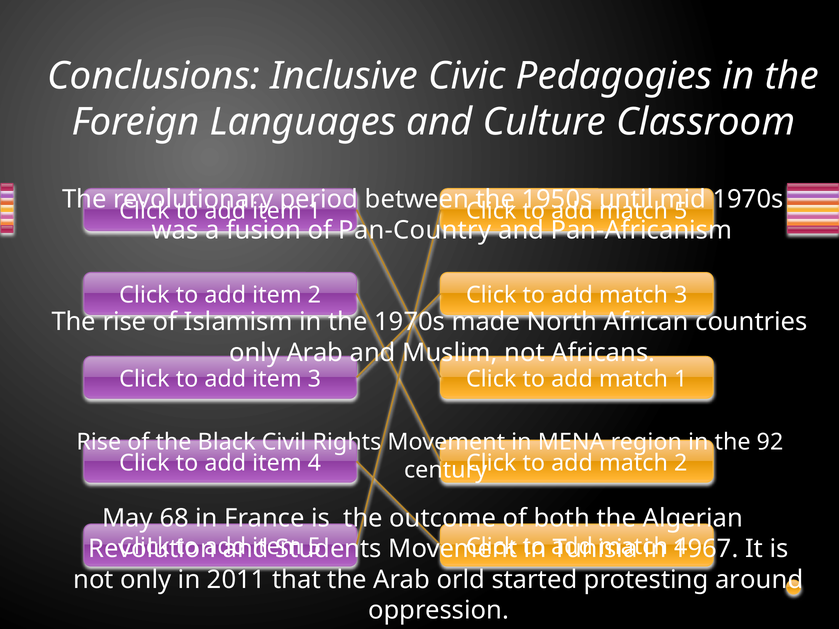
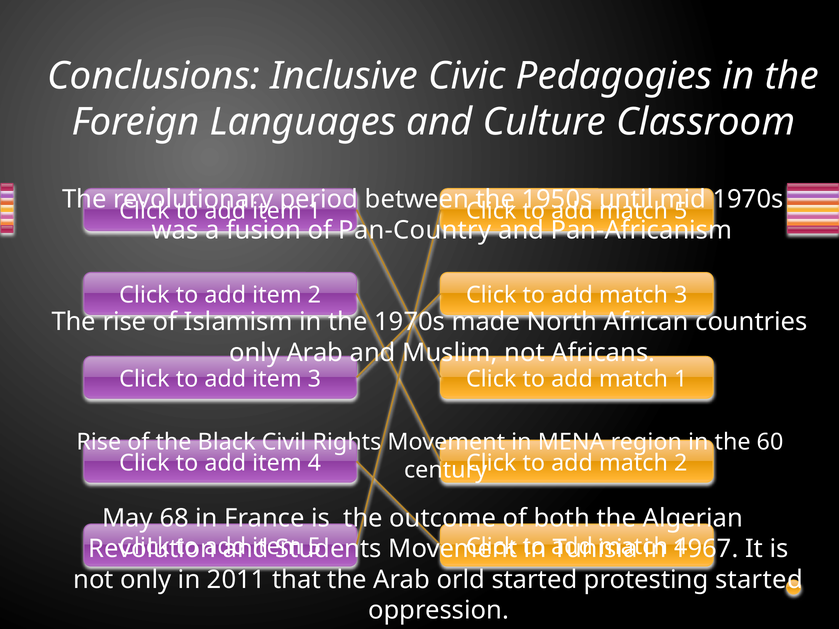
92: 92 -> 60
protesting around: around -> started
